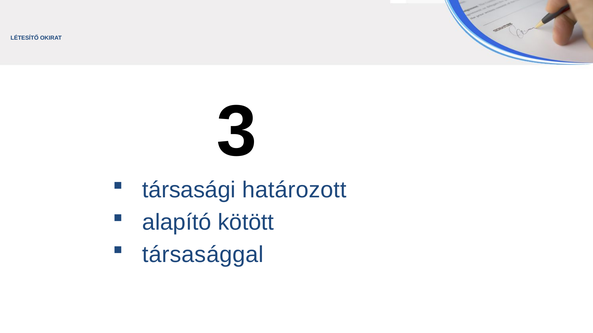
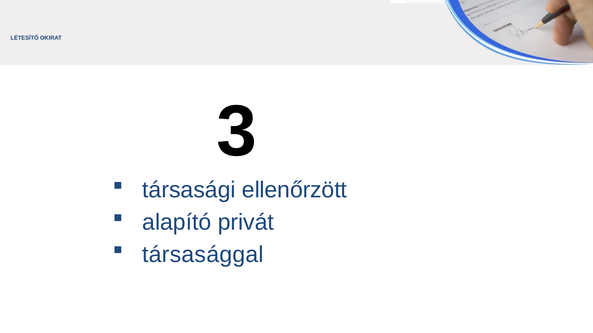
határozott: határozott -> ellenőrzött
kötött: kötött -> privát
